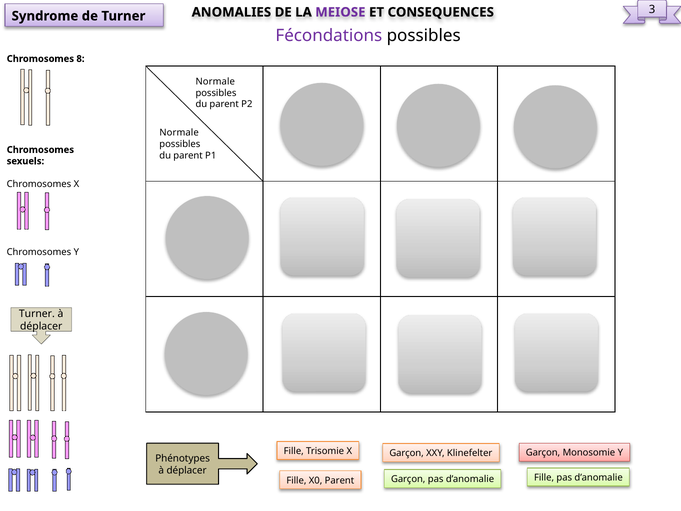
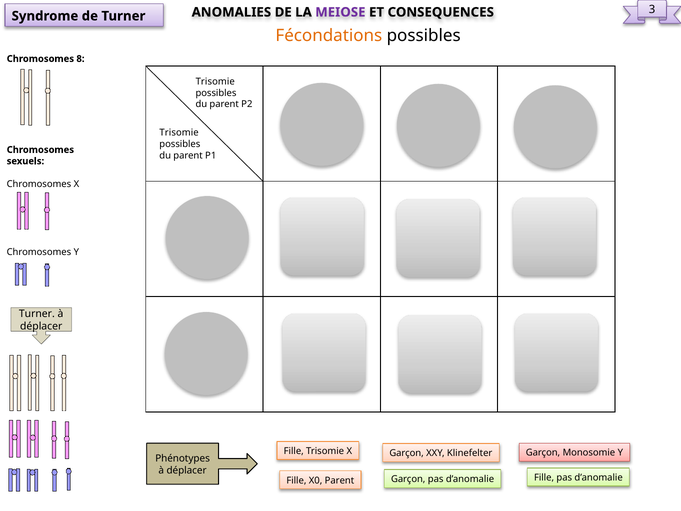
Fécondations colour: purple -> orange
Normale at (215, 81): Normale -> Trisomie
Normale at (179, 133): Normale -> Trisomie
